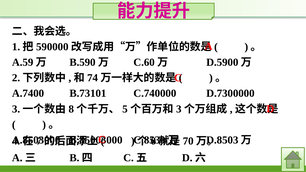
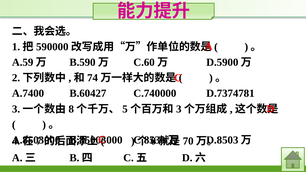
B.73101: B.73101 -> B.60427
D.7300000: D.7300000 -> D.7374781
